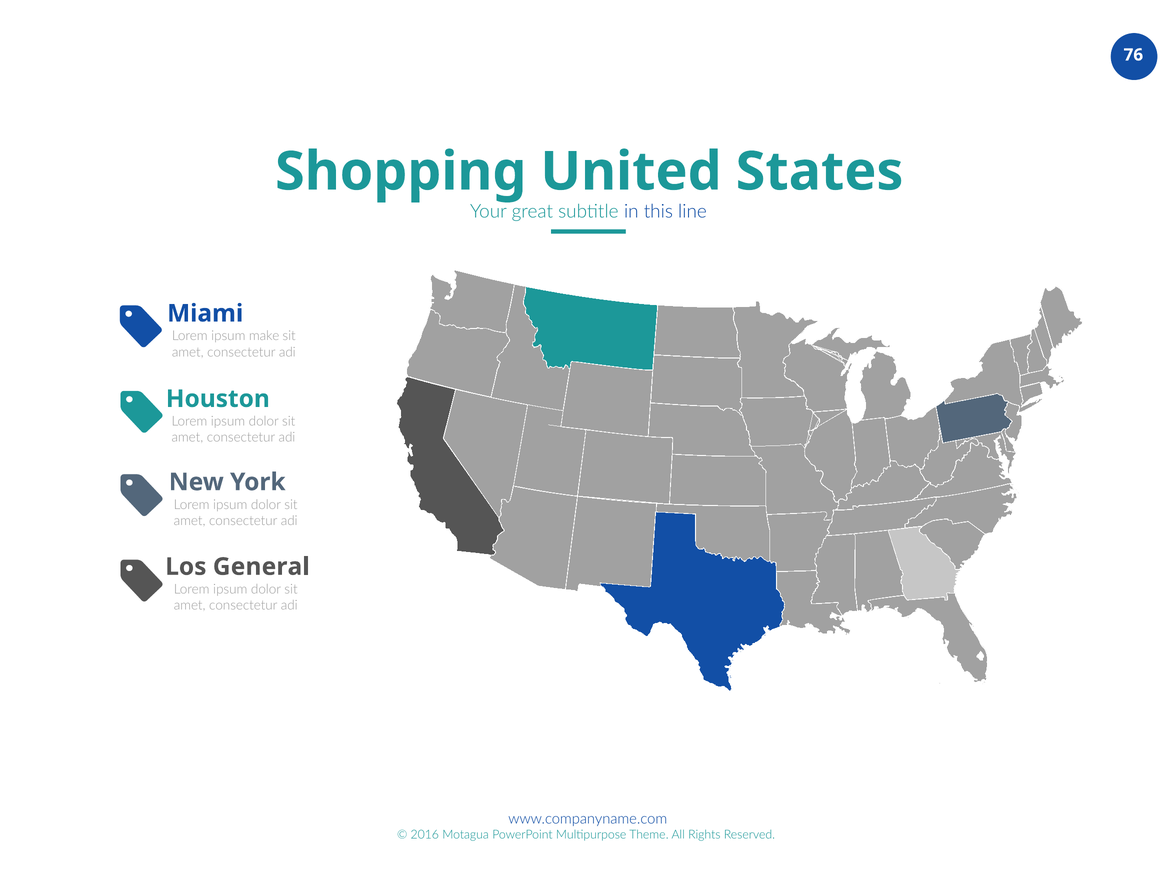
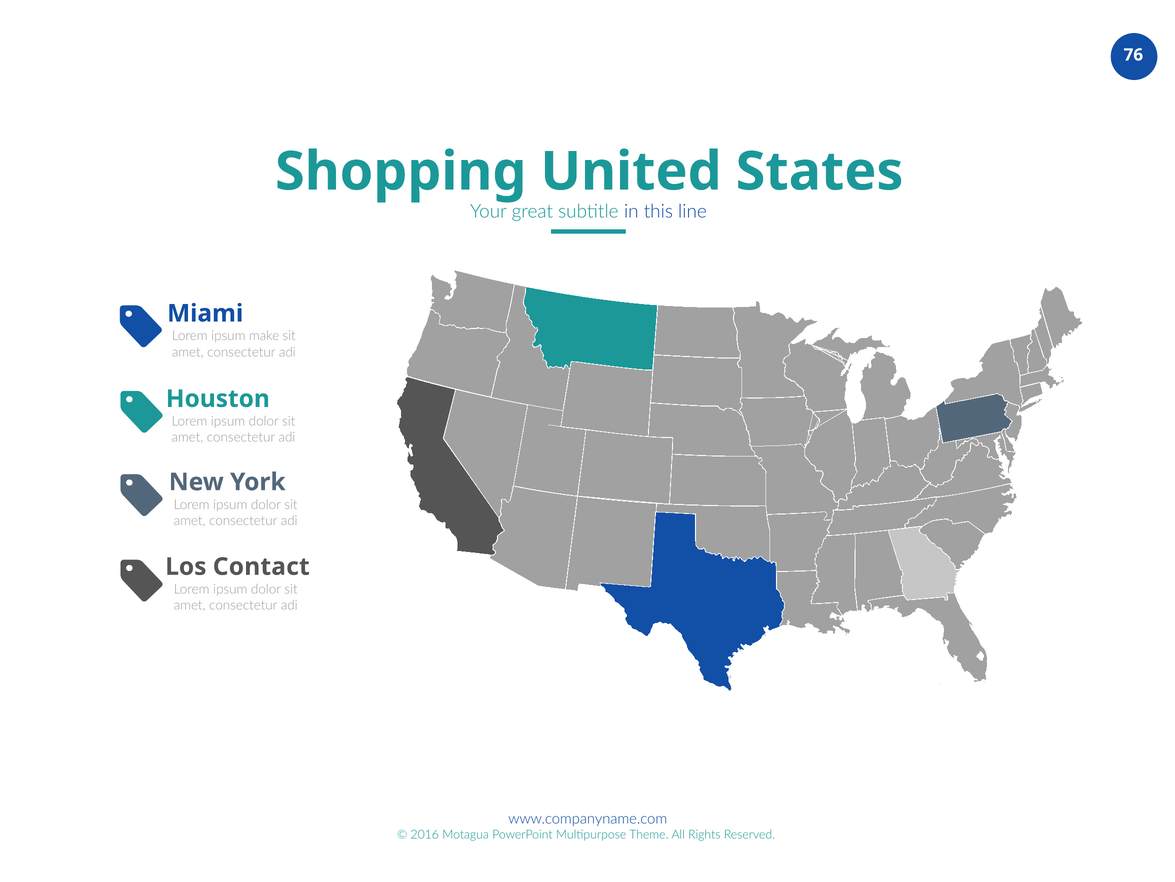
General: General -> Contact
